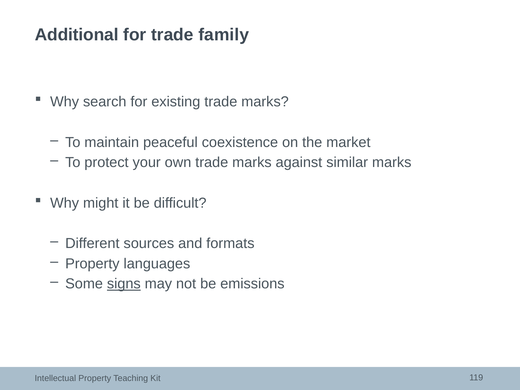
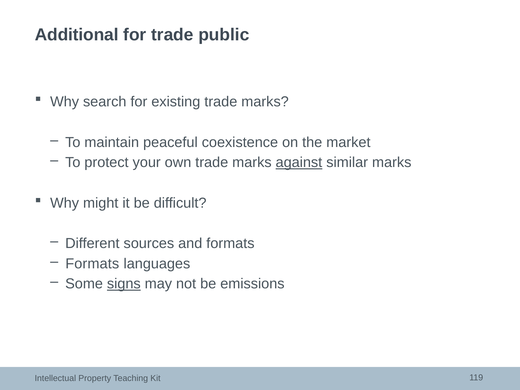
family: family -> public
against underline: none -> present
Property at (92, 264): Property -> Formats
